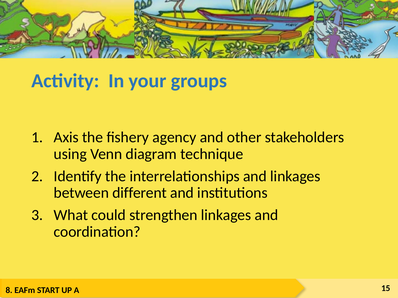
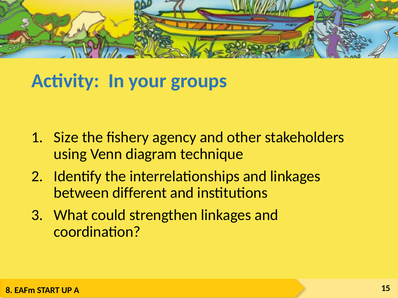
Axis: Axis -> Size
